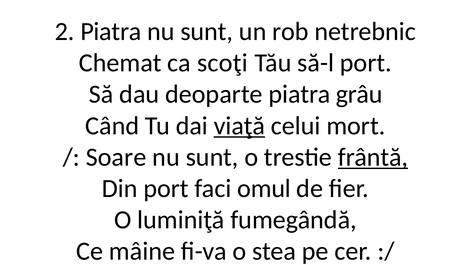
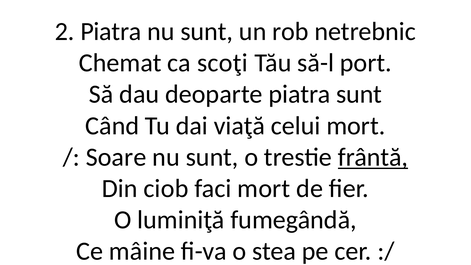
piatra grâu: grâu -> sunt
viaţă underline: present -> none
Din port: port -> ciob
faci omul: omul -> mort
